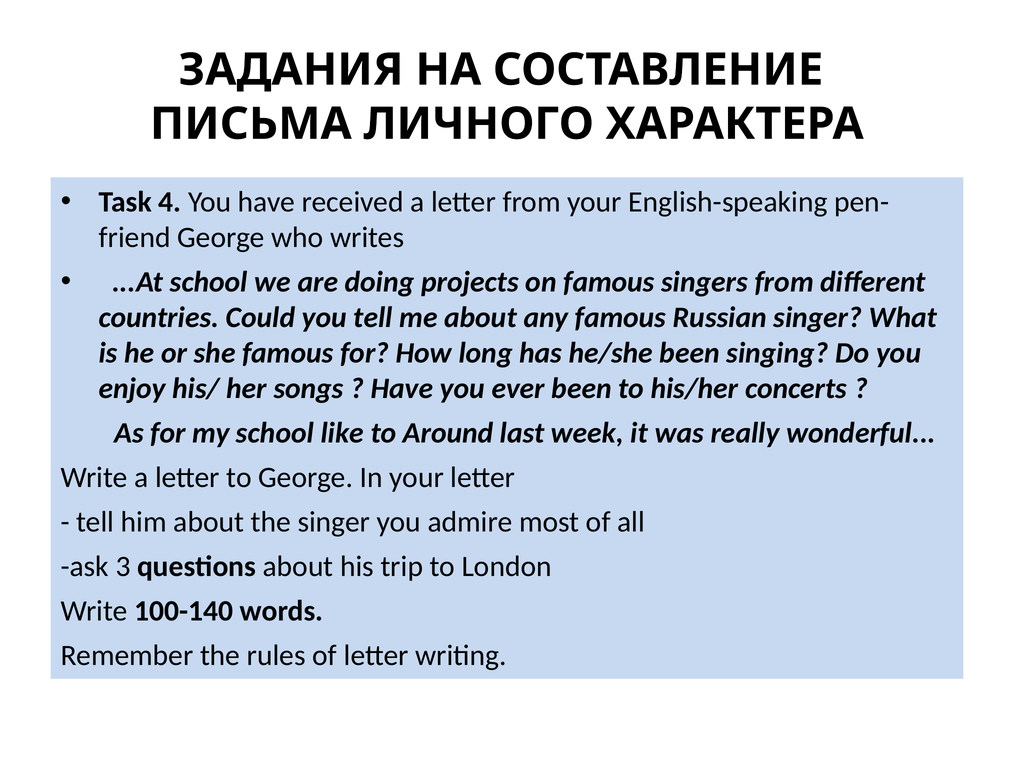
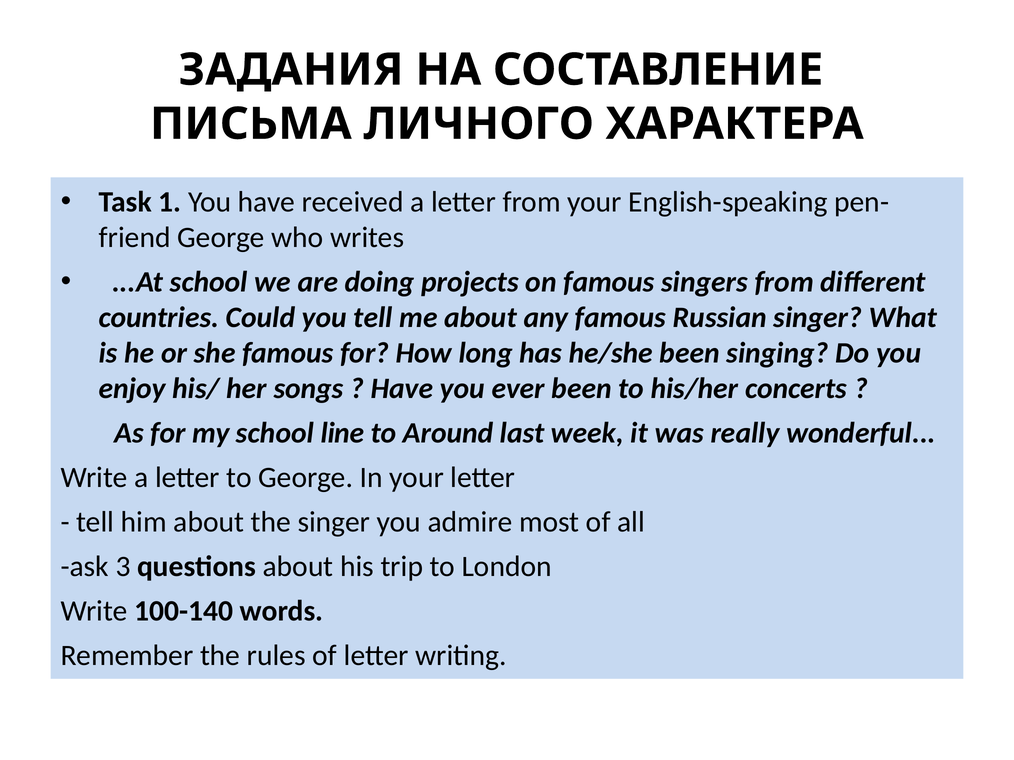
4: 4 -> 1
like: like -> line
